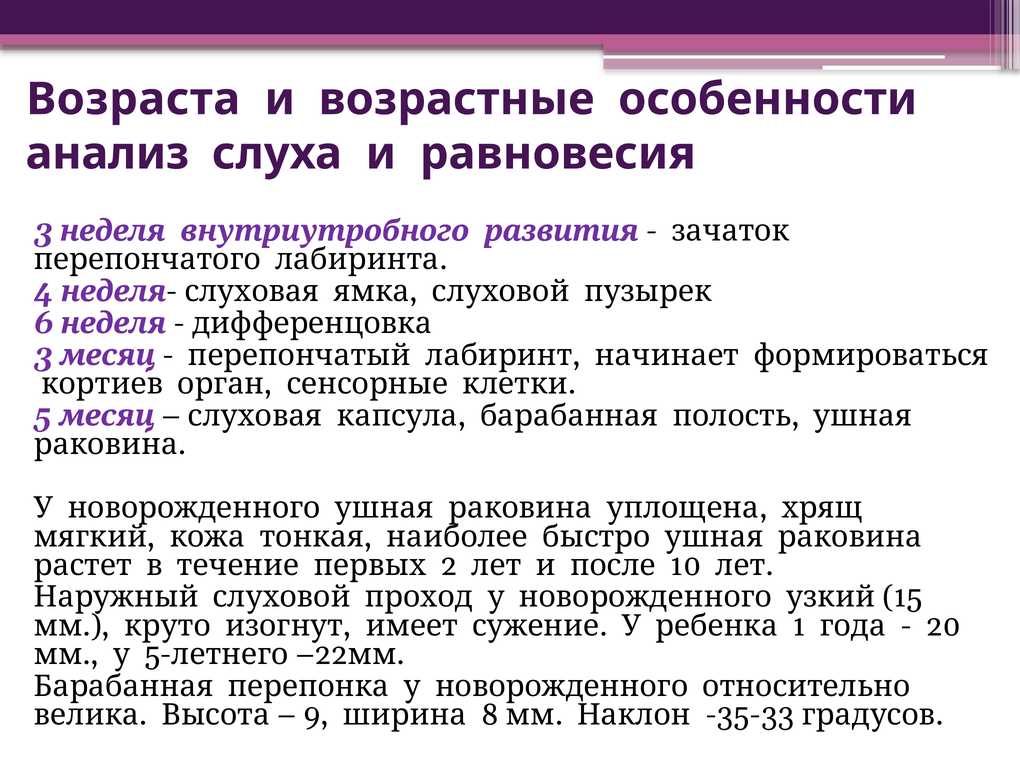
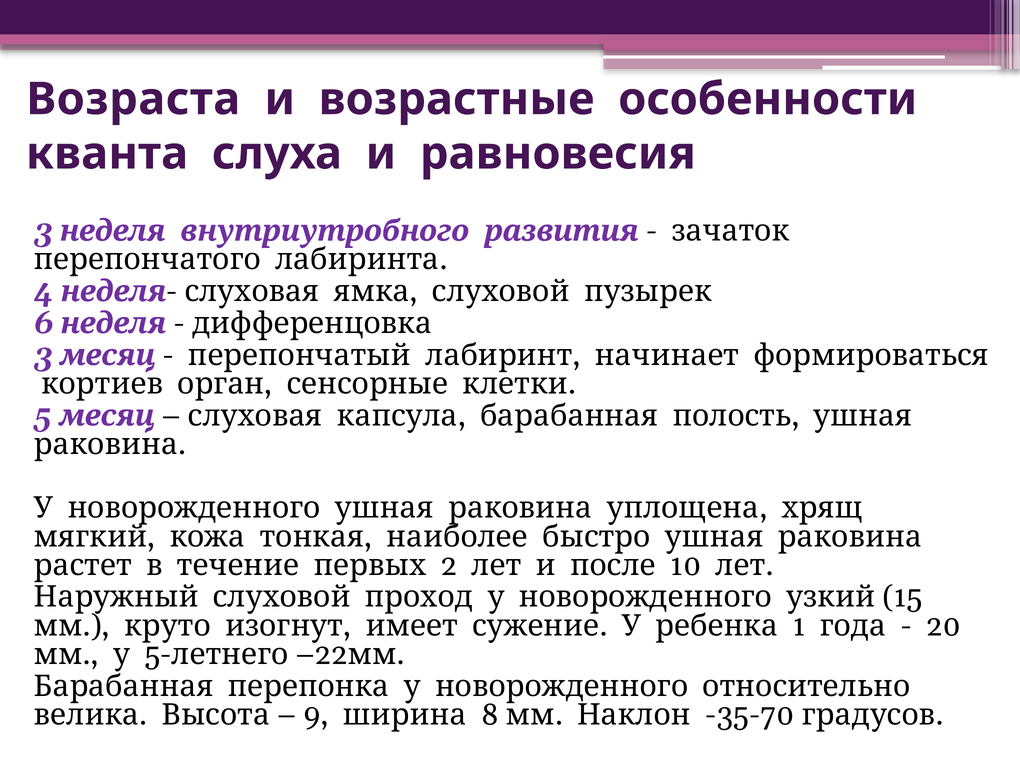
анализ: анализ -> кванта
-35-33: -35-33 -> -35-70
